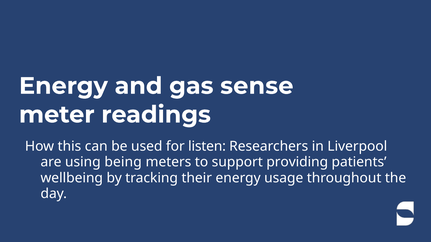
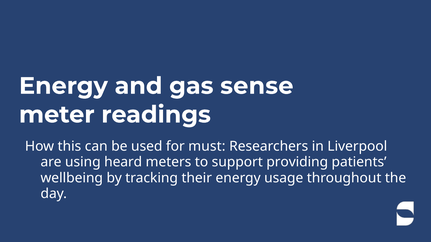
listen: listen -> must
being: being -> heard
